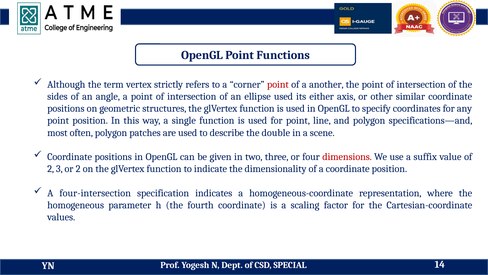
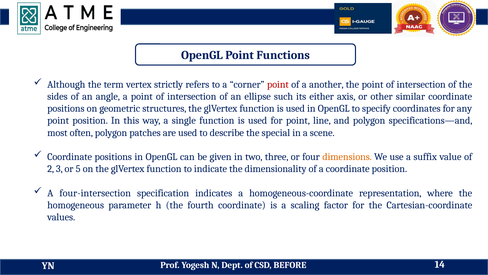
ellipse used: used -> such
double: double -> special
dimensions colour: red -> orange
or 2: 2 -> 5
SPECIAL: SPECIAL -> BEFORE
